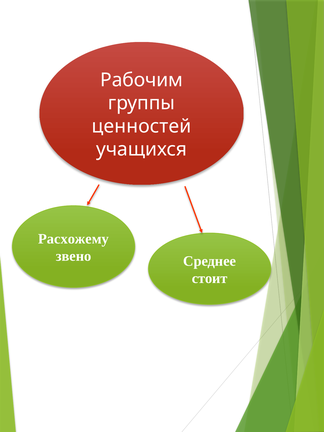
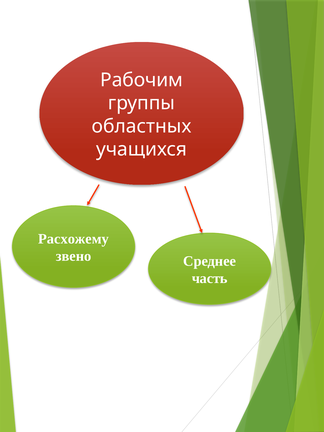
ценностей: ценностей -> областных
стоит: стоит -> часть
